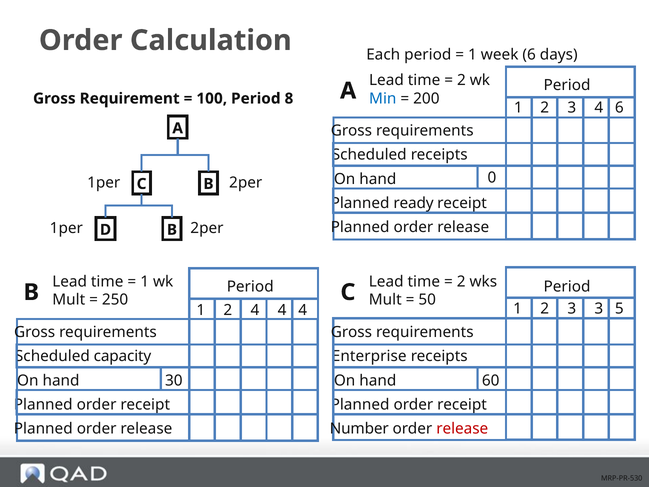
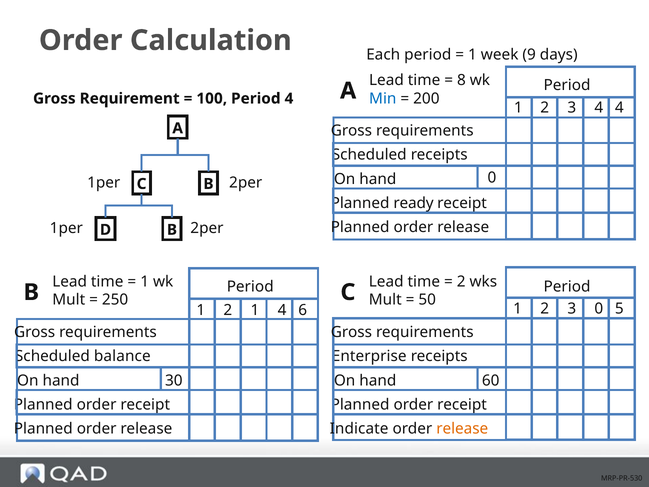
week 6: 6 -> 9
2 at (461, 80): 2 -> 8
Period 8: 8 -> 4
4 6: 6 -> 4
3 3: 3 -> 0
2 4: 4 -> 1
4 at (303, 310): 4 -> 6
capacity: capacity -> balance
Number: Number -> Indicate
release at (462, 428) colour: red -> orange
